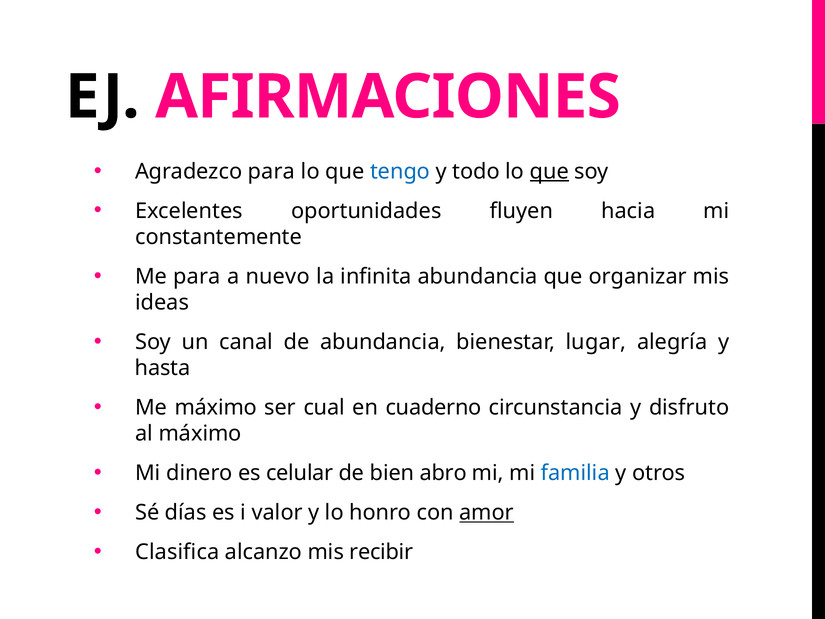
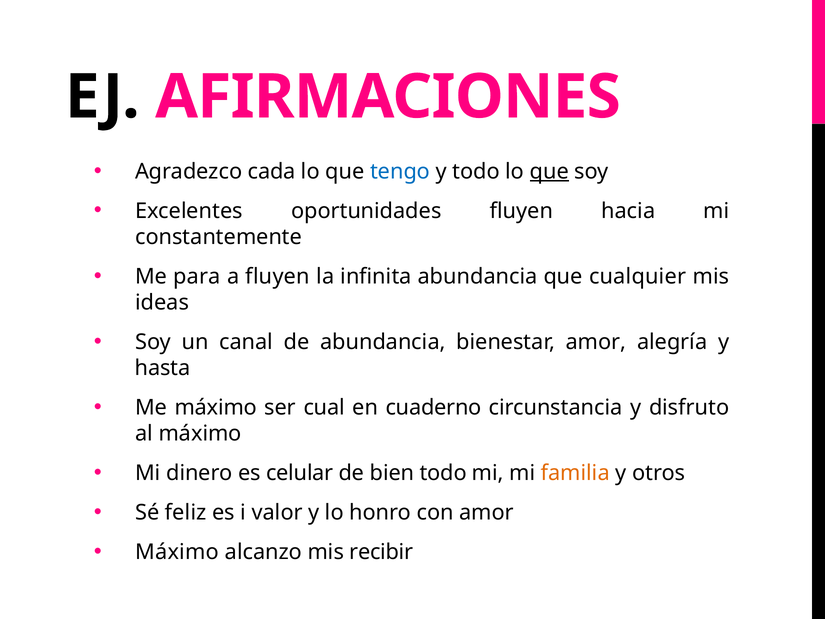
Agradezco para: para -> cada
a nuevo: nuevo -> fluyen
organizar: organizar -> cualquier
bienestar lugar: lugar -> amor
bien abro: abro -> todo
familia colour: blue -> orange
días: días -> feliz
amor at (487, 512) underline: present -> none
Clasifica at (177, 552): Clasifica -> Máximo
